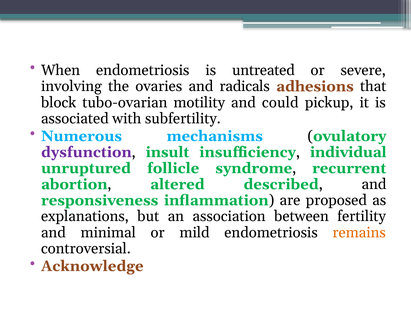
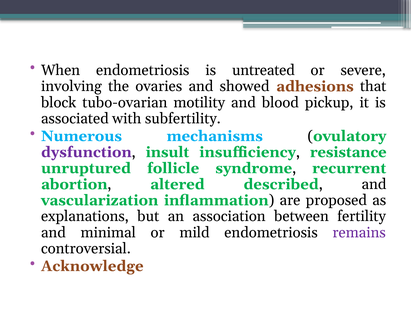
radicals: radicals -> showed
could: could -> blood
individual: individual -> resistance
responsiveness: responsiveness -> vascularization
remains colour: orange -> purple
